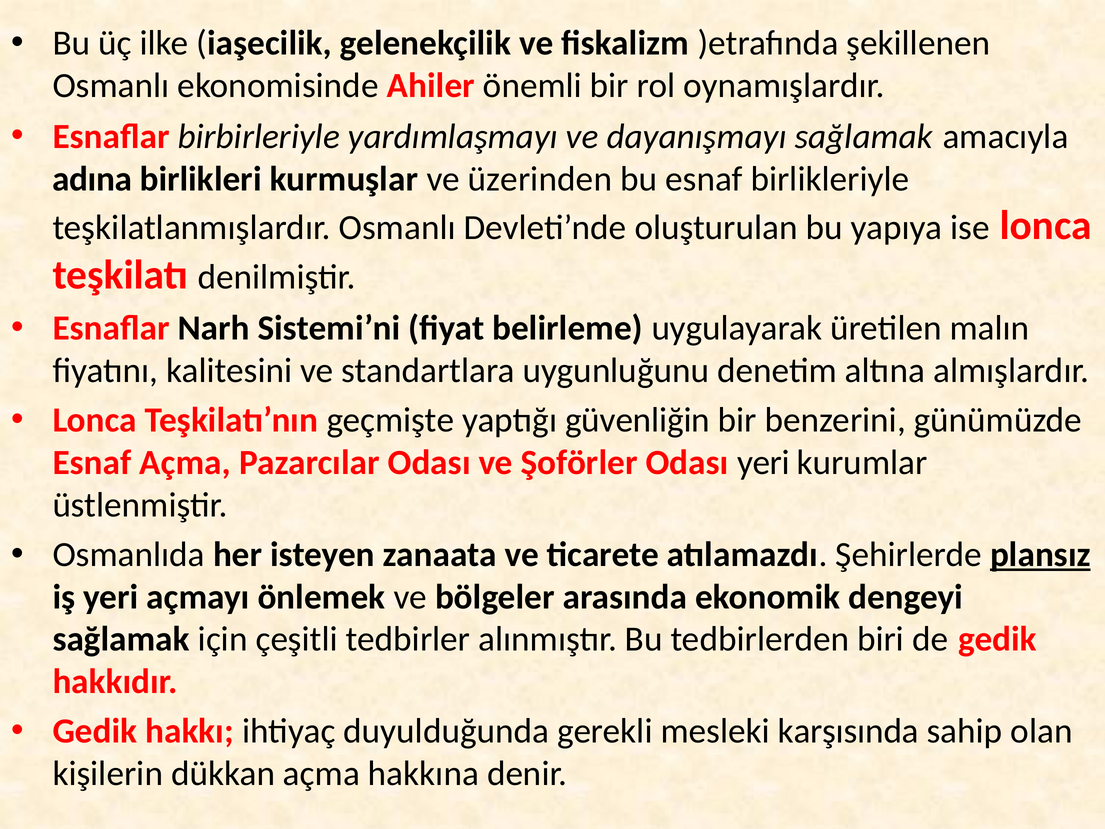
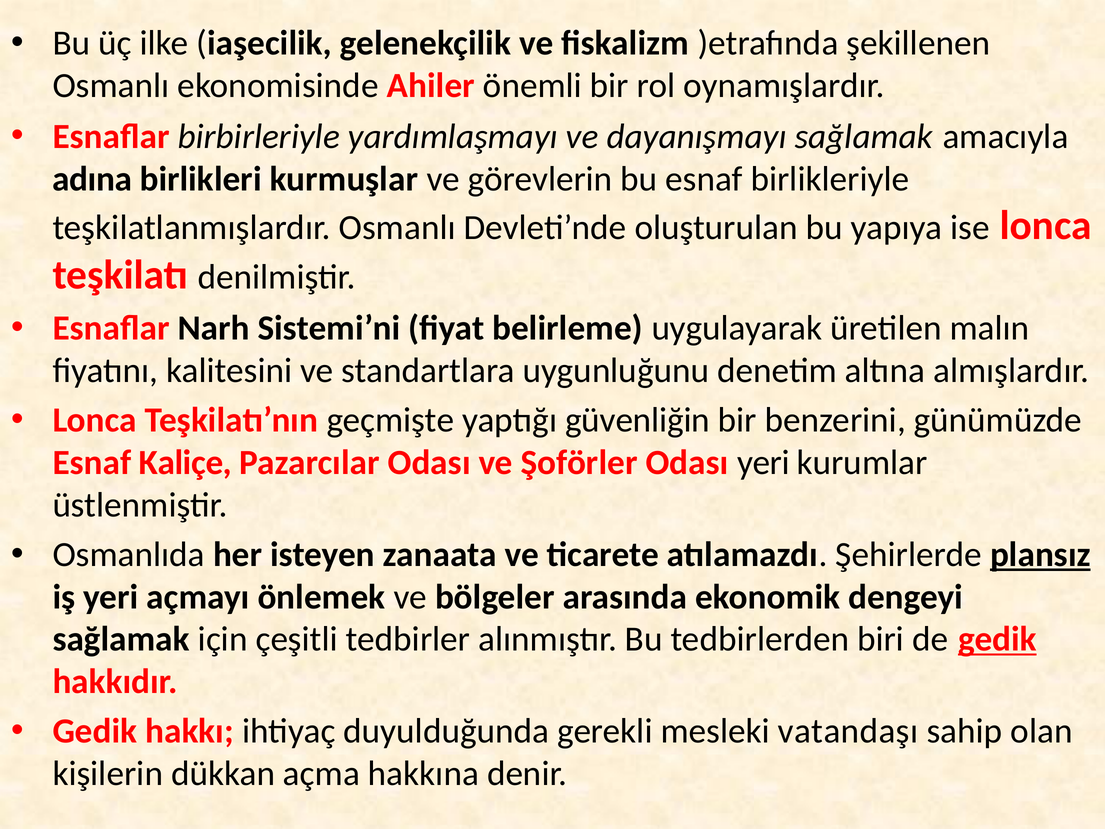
üzerinden: üzerinden -> görevlerin
Esnaf Açma: Açma -> Kaliçe
gedik at (997, 639) underline: none -> present
karşısında: karşısında -> vatandaşı
